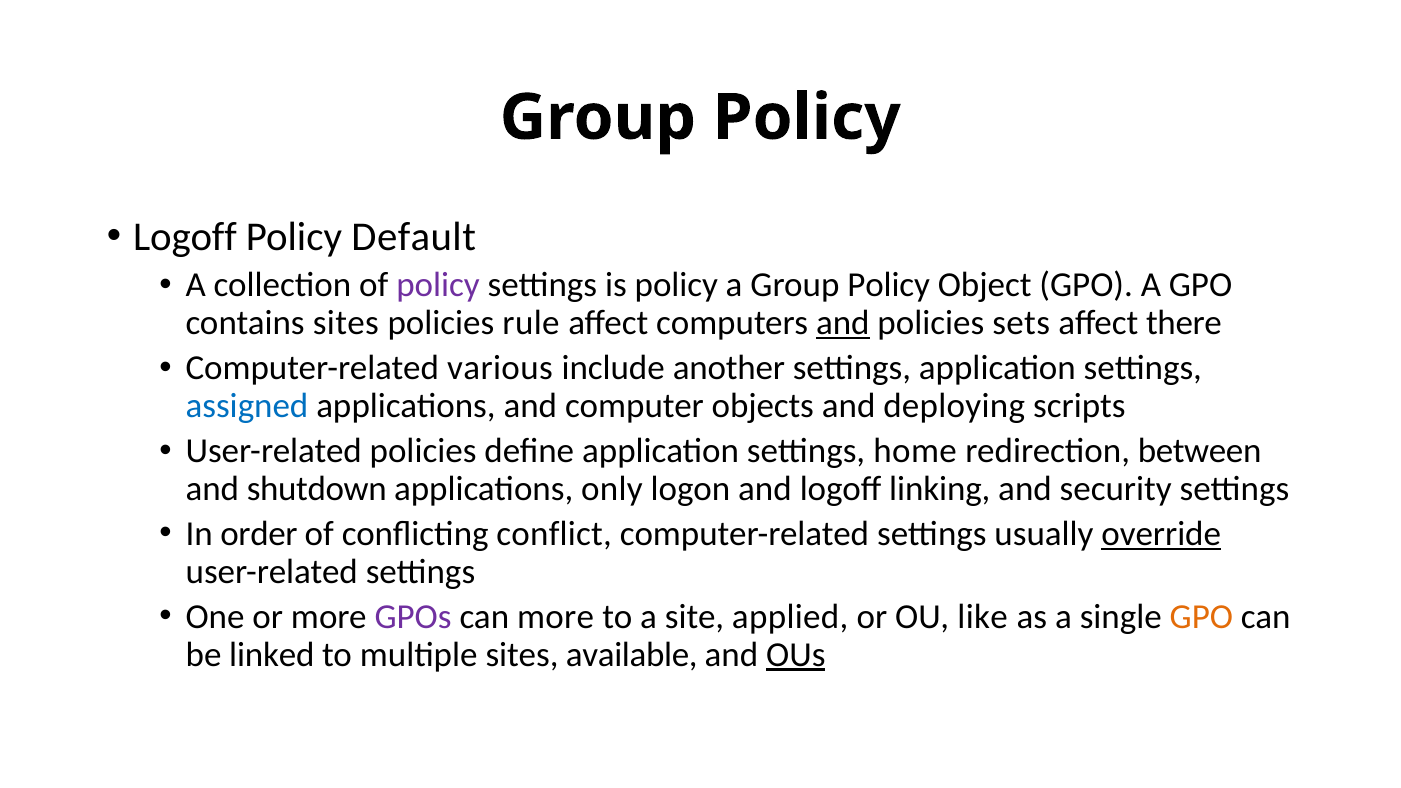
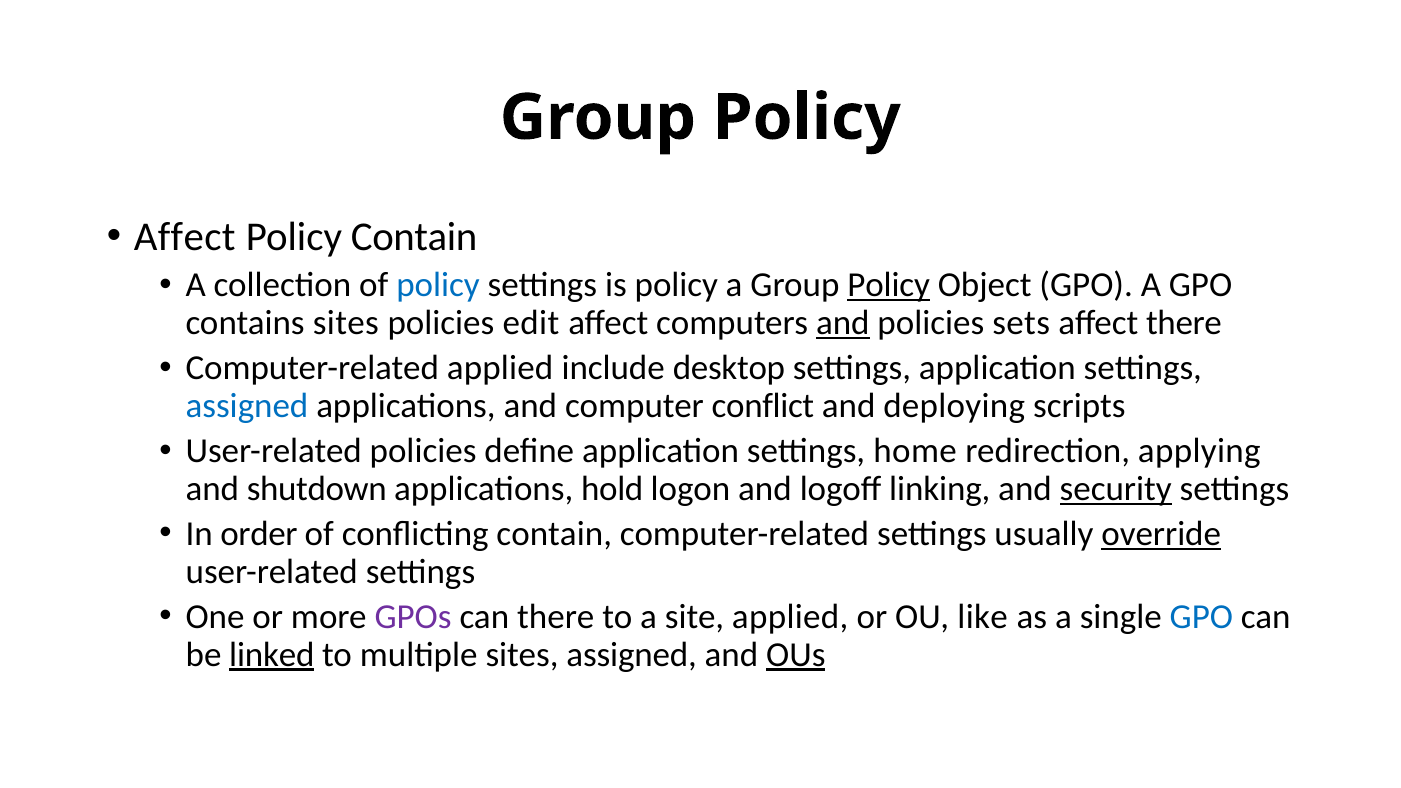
Logoff at (185, 237): Logoff -> Affect
Policy Default: Default -> Contain
policy at (438, 285) colour: purple -> blue
Policy at (889, 285) underline: none -> present
rule: rule -> edit
Computer-related various: various -> applied
another: another -> desktop
objects: objects -> conflict
between: between -> applying
only: only -> hold
security underline: none -> present
conflicting conflict: conflict -> contain
can more: more -> there
GPO at (1201, 617) colour: orange -> blue
linked underline: none -> present
sites available: available -> assigned
